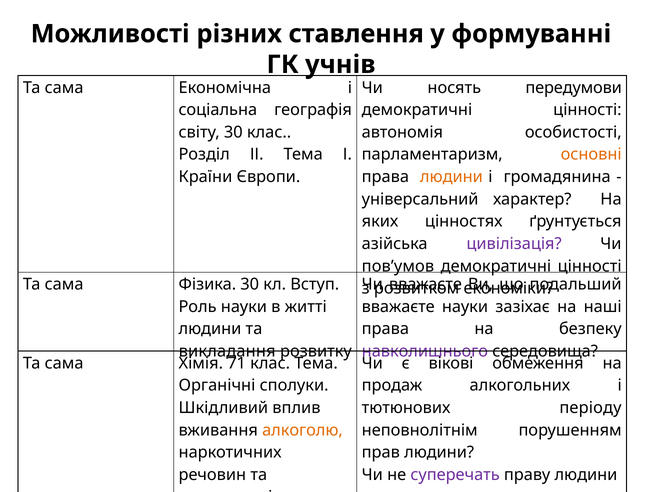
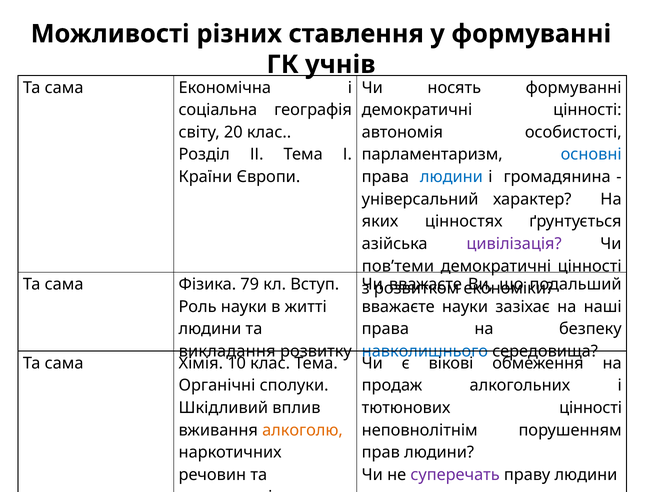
носять передумови: передумови -> формуванні
світу 30: 30 -> 20
основні colour: orange -> blue
людини at (451, 177) colour: orange -> blue
пов’умов: пов’умов -> пов’теми
Фізика 30: 30 -> 79
навколишнього colour: purple -> blue
71: 71 -> 10
тютюнових періоду: періоду -> цінності
